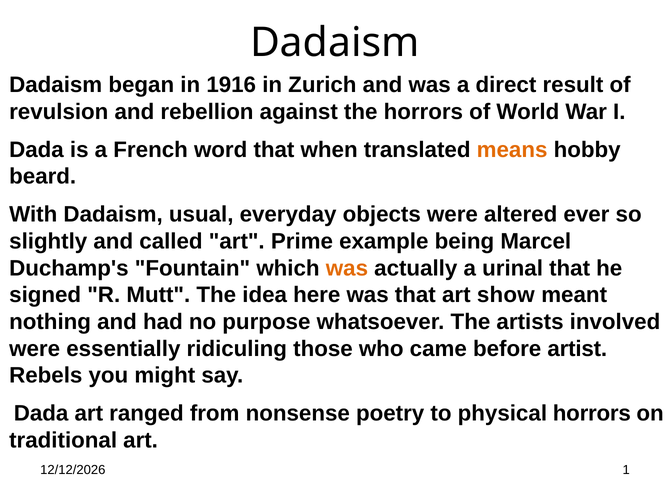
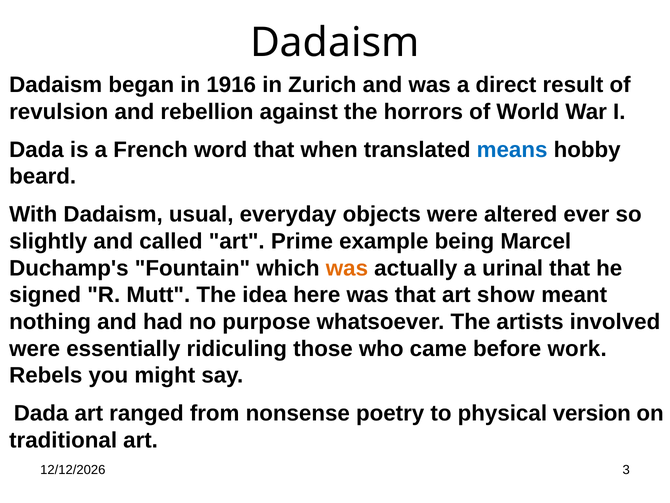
means colour: orange -> blue
artist: artist -> work
physical horrors: horrors -> version
1: 1 -> 3
